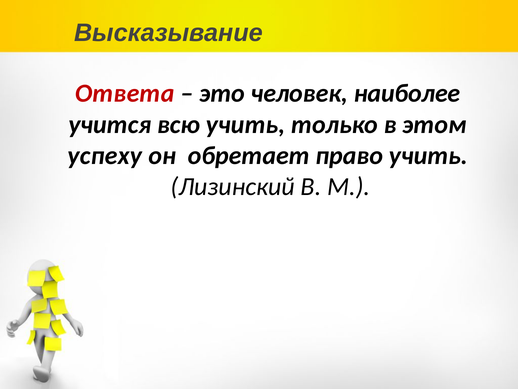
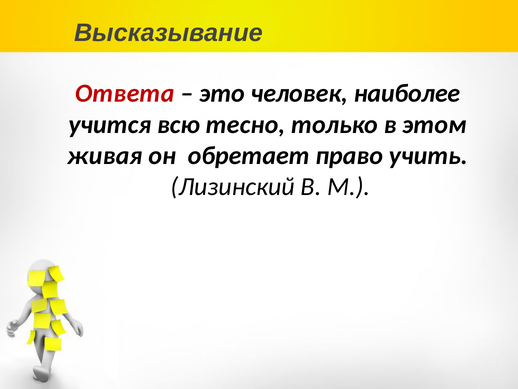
всю учить: учить -> тесно
успеху: успеху -> живая
